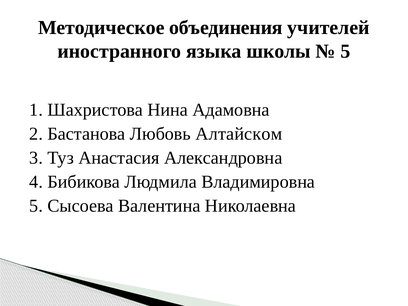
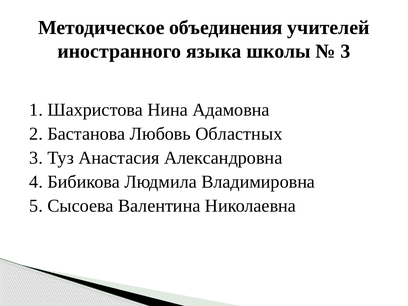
5 at (345, 51): 5 -> 3
Алтайском: Алтайском -> Областных
